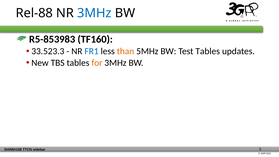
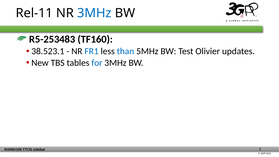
Rel-88: Rel-88 -> Rel-11
R5-853983: R5-853983 -> R5-253483
33.523.3: 33.523.3 -> 38.523.1
than colour: orange -> blue
Test Tables: Tables -> Olivier
for colour: orange -> blue
